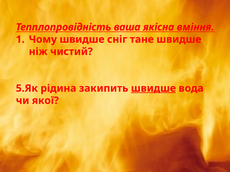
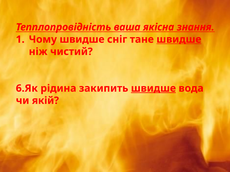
вміння: вміння -> знання
швидше at (179, 39) underline: none -> present
5.Як: 5.Як -> 6.Як
якої: якої -> якій
